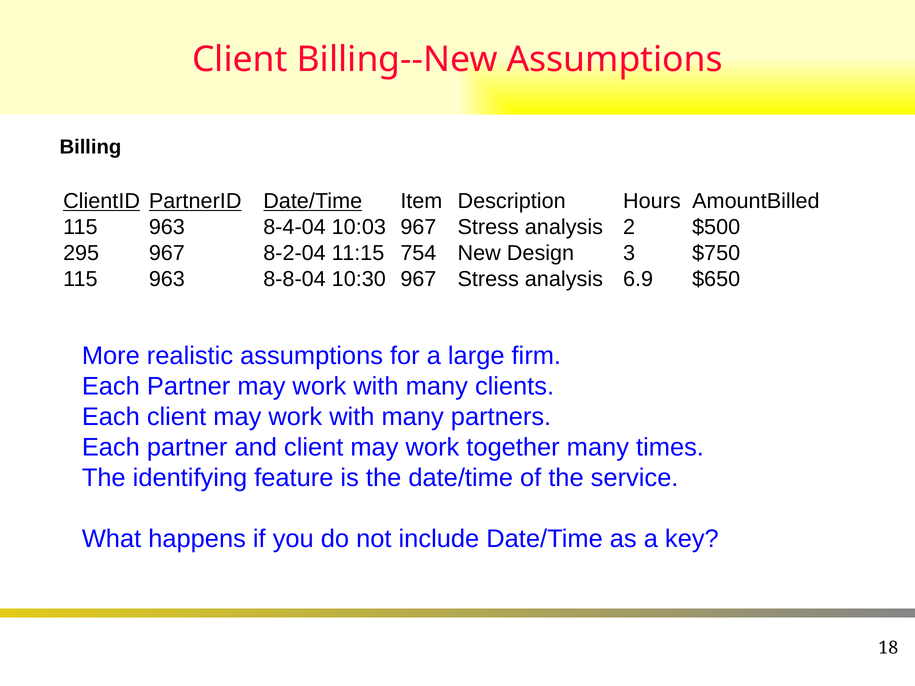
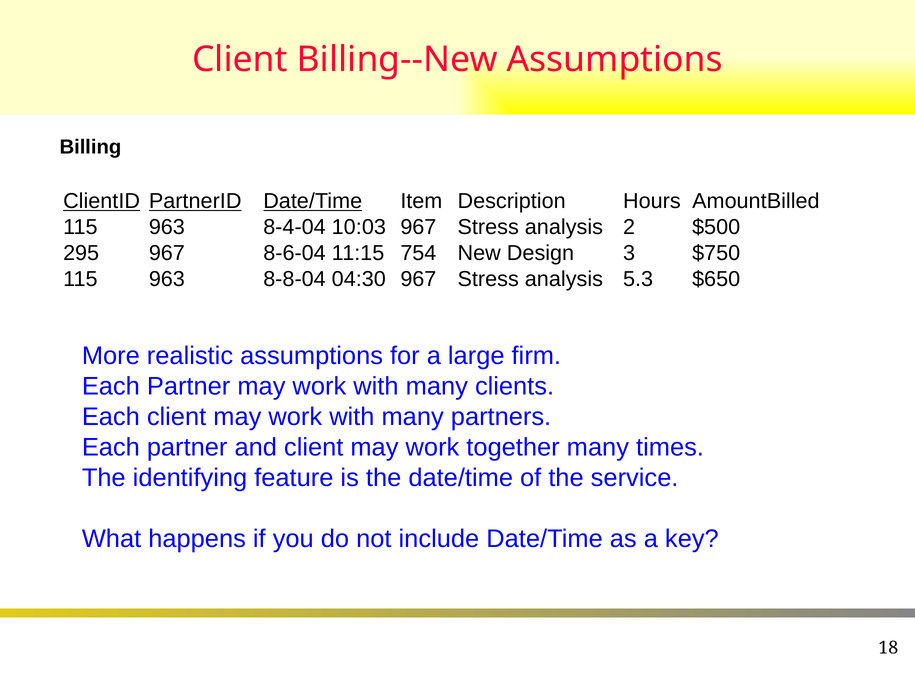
8-2-04: 8-2-04 -> 8-6-04
10:30: 10:30 -> 04:30
6.9: 6.9 -> 5.3
